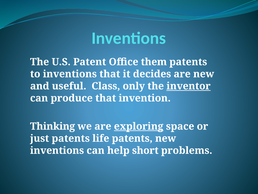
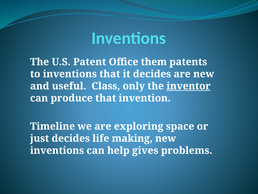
Thinking: Thinking -> Timeline
exploring underline: present -> none
just patents: patents -> decides
life patents: patents -> making
short: short -> gives
